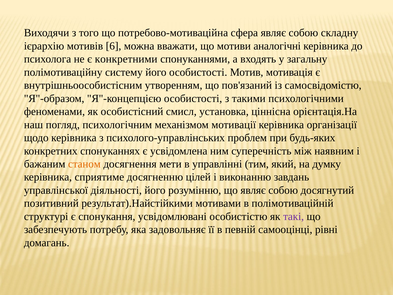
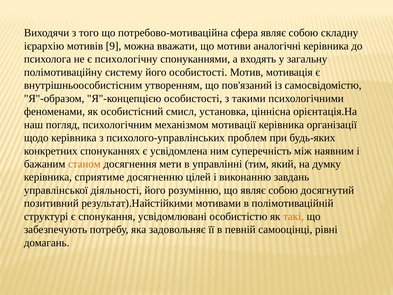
6: 6 -> 9
конкретними: конкретними -> психологічну
такі colour: purple -> orange
